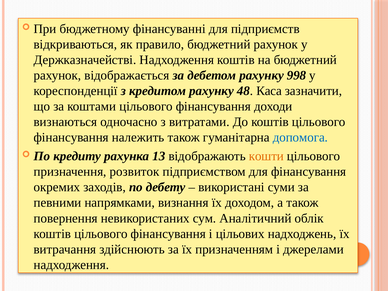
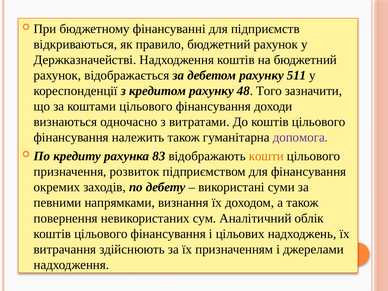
998: 998 -> 511
Каса: Каса -> Того
допомога colour: blue -> purple
13: 13 -> 83
